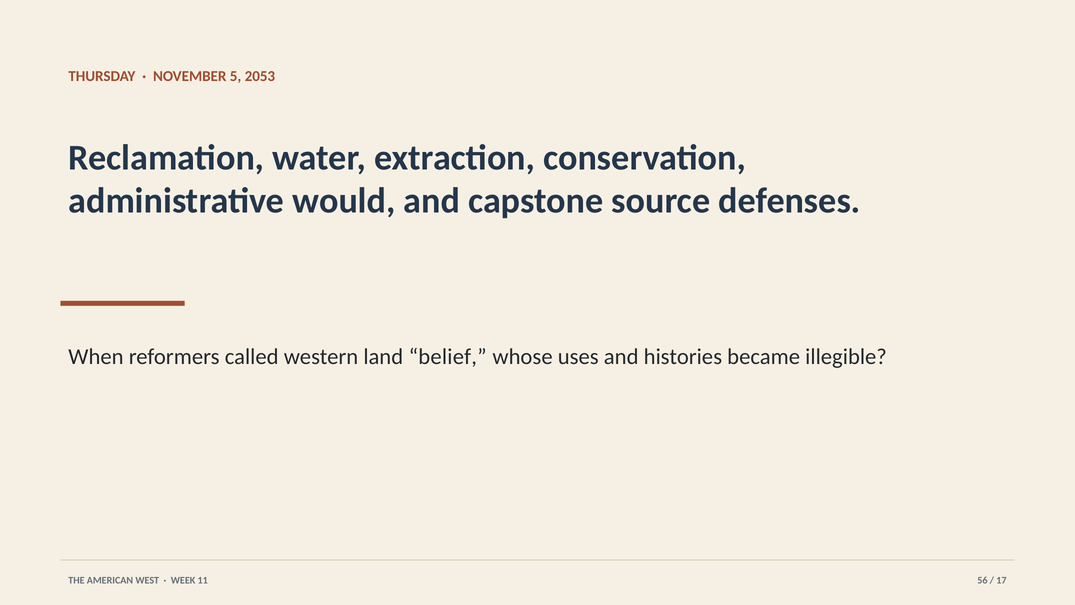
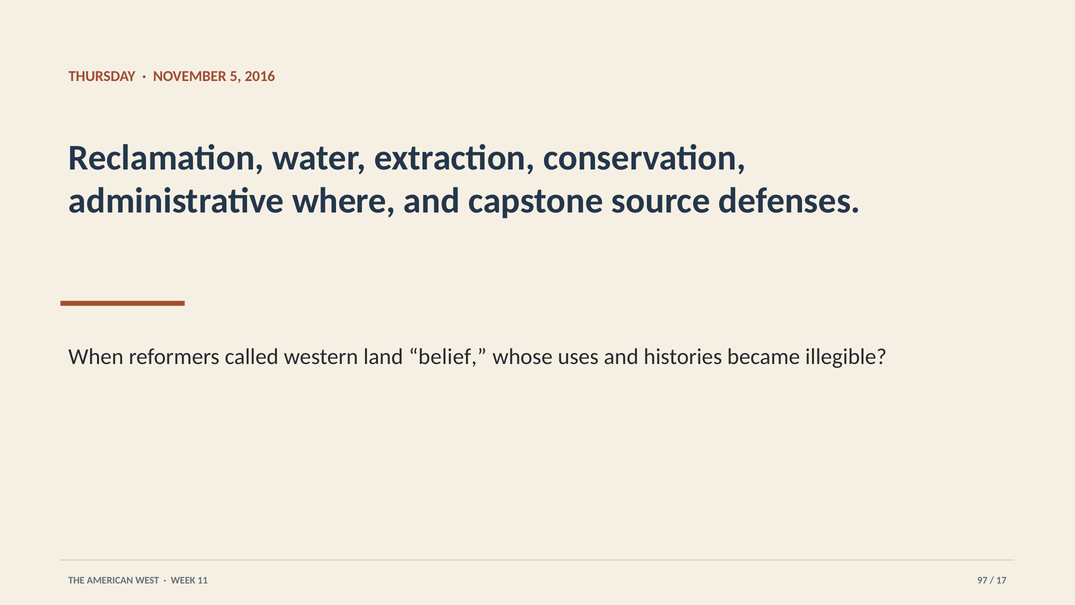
2053: 2053 -> 2016
would: would -> where
56: 56 -> 97
